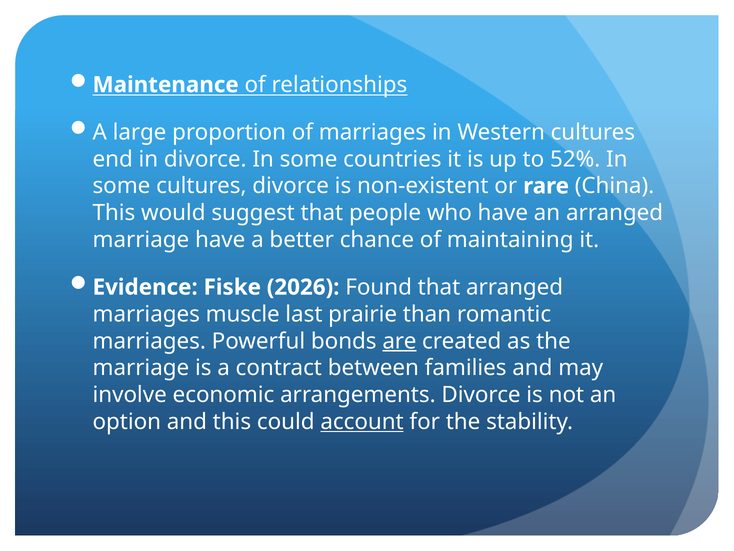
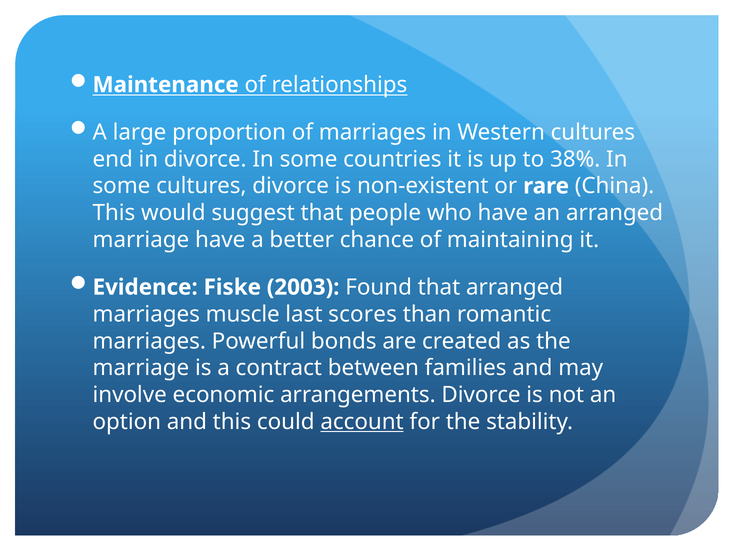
52%: 52% -> 38%
2026: 2026 -> 2003
prairie: prairie -> scores
are underline: present -> none
